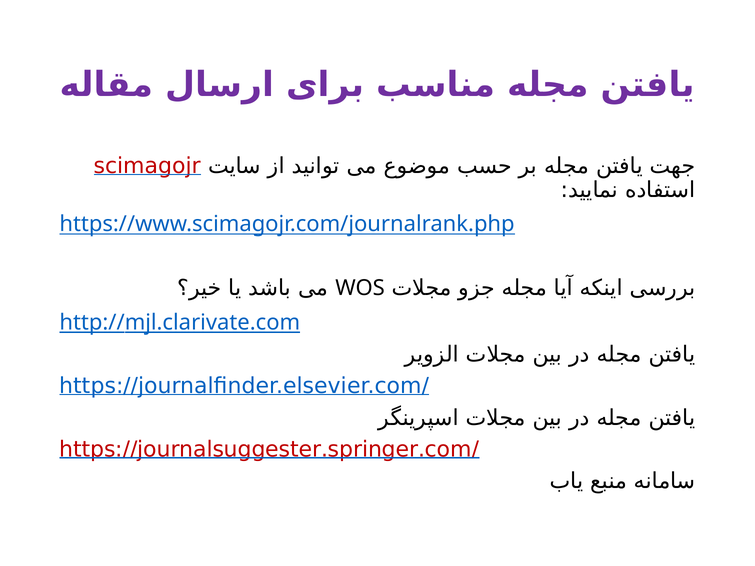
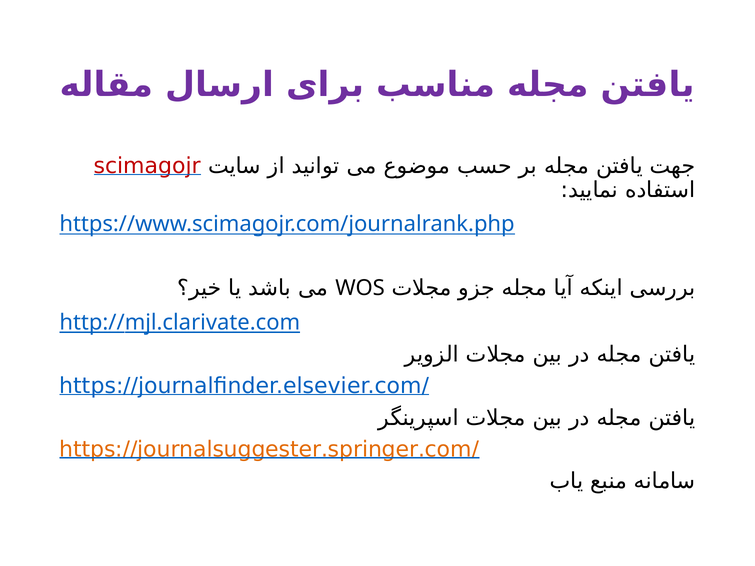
https://journalsuggester.springer.com/ colour: red -> orange
